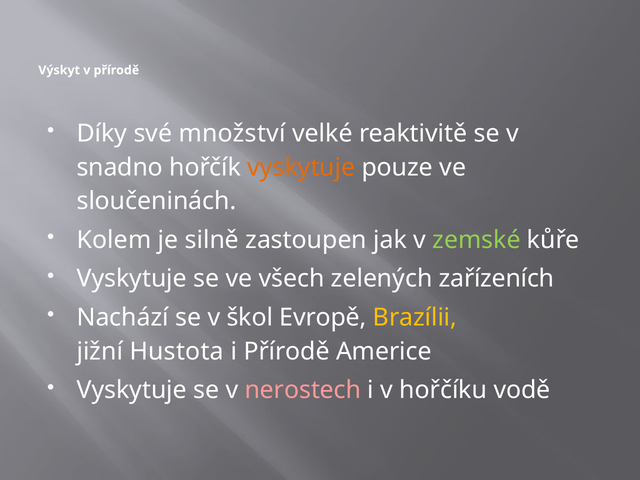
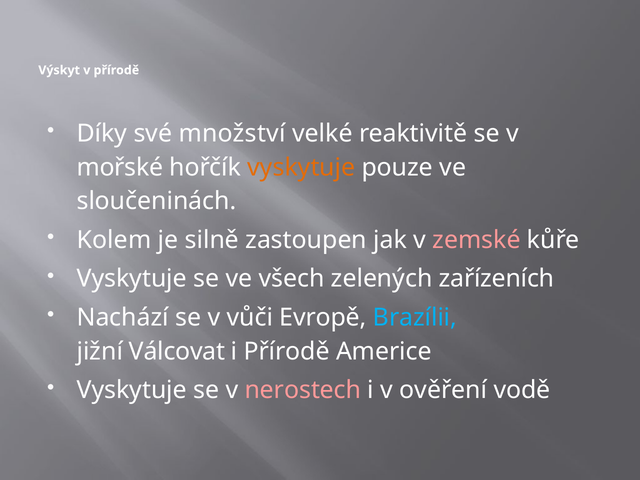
snadno: snadno -> mořské
zemské colour: light green -> pink
škol: škol -> vůči
Brazílii colour: yellow -> light blue
Hustota: Hustota -> Válcovat
hořčíku: hořčíku -> ověření
